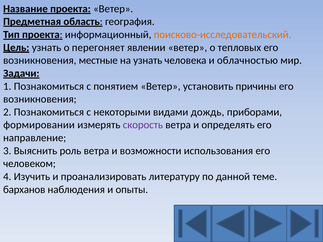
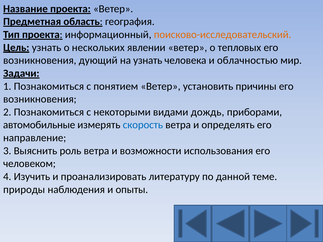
перегоняет: перегоняет -> нескольких
местные: местные -> дующий
формировании: формировании -> автомобильные
скорость colour: purple -> blue
барханов: барханов -> природы
